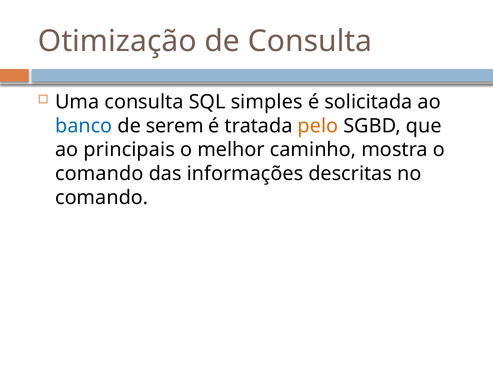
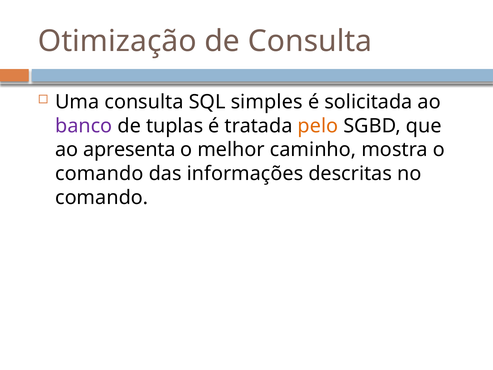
banco colour: blue -> purple
serem: serem -> tuplas
principais: principais -> apresenta
